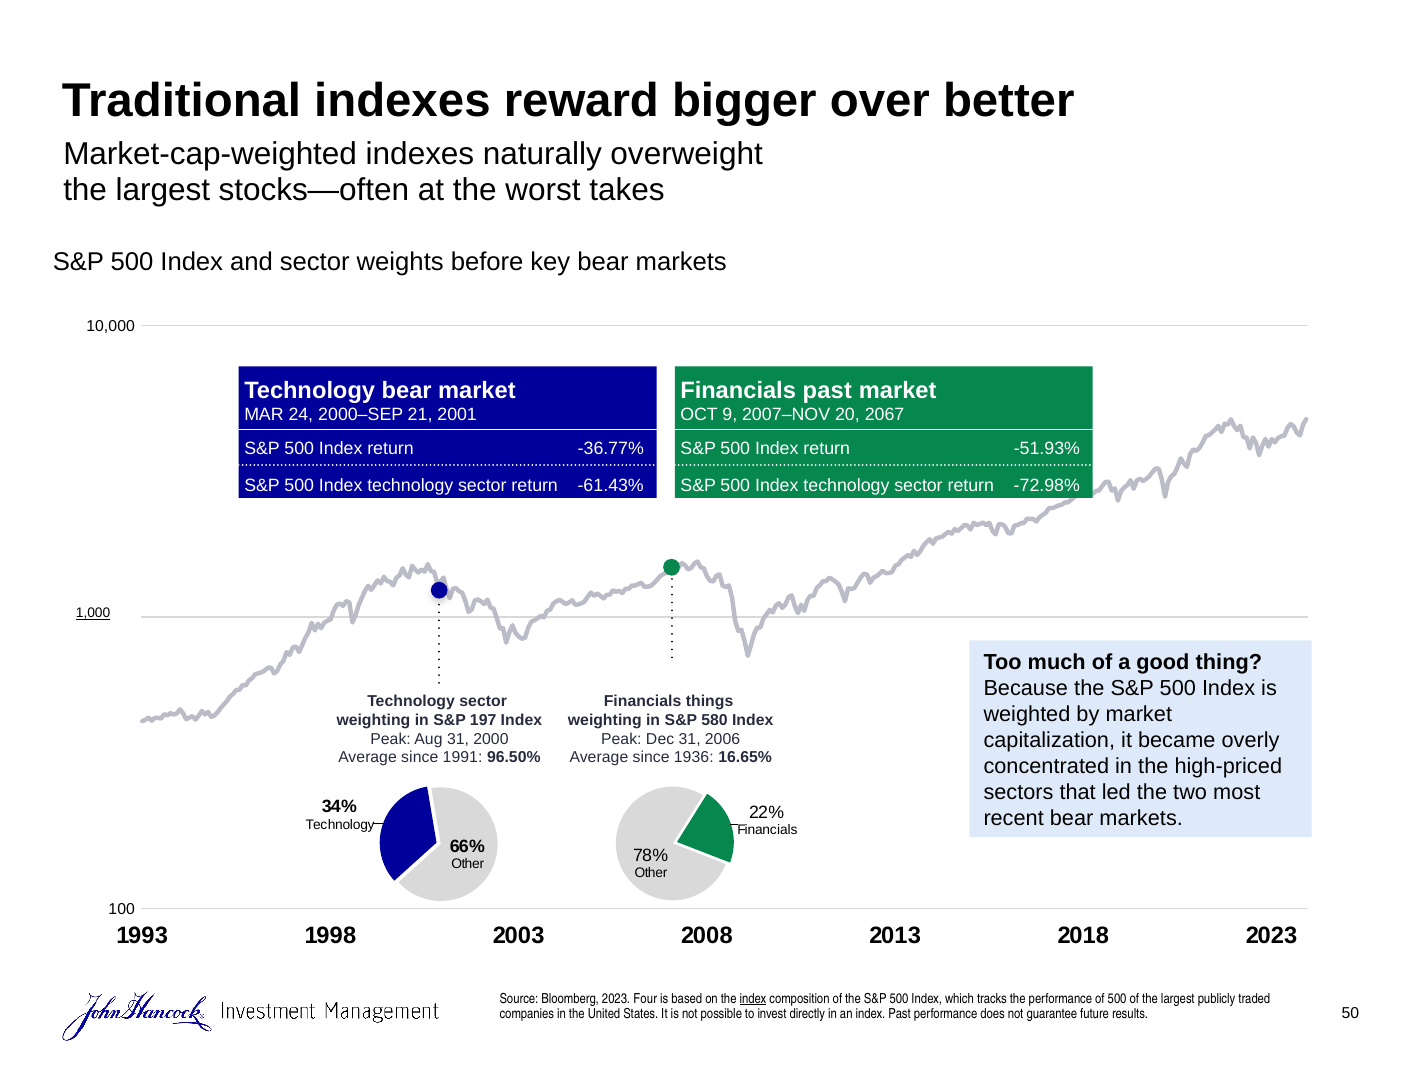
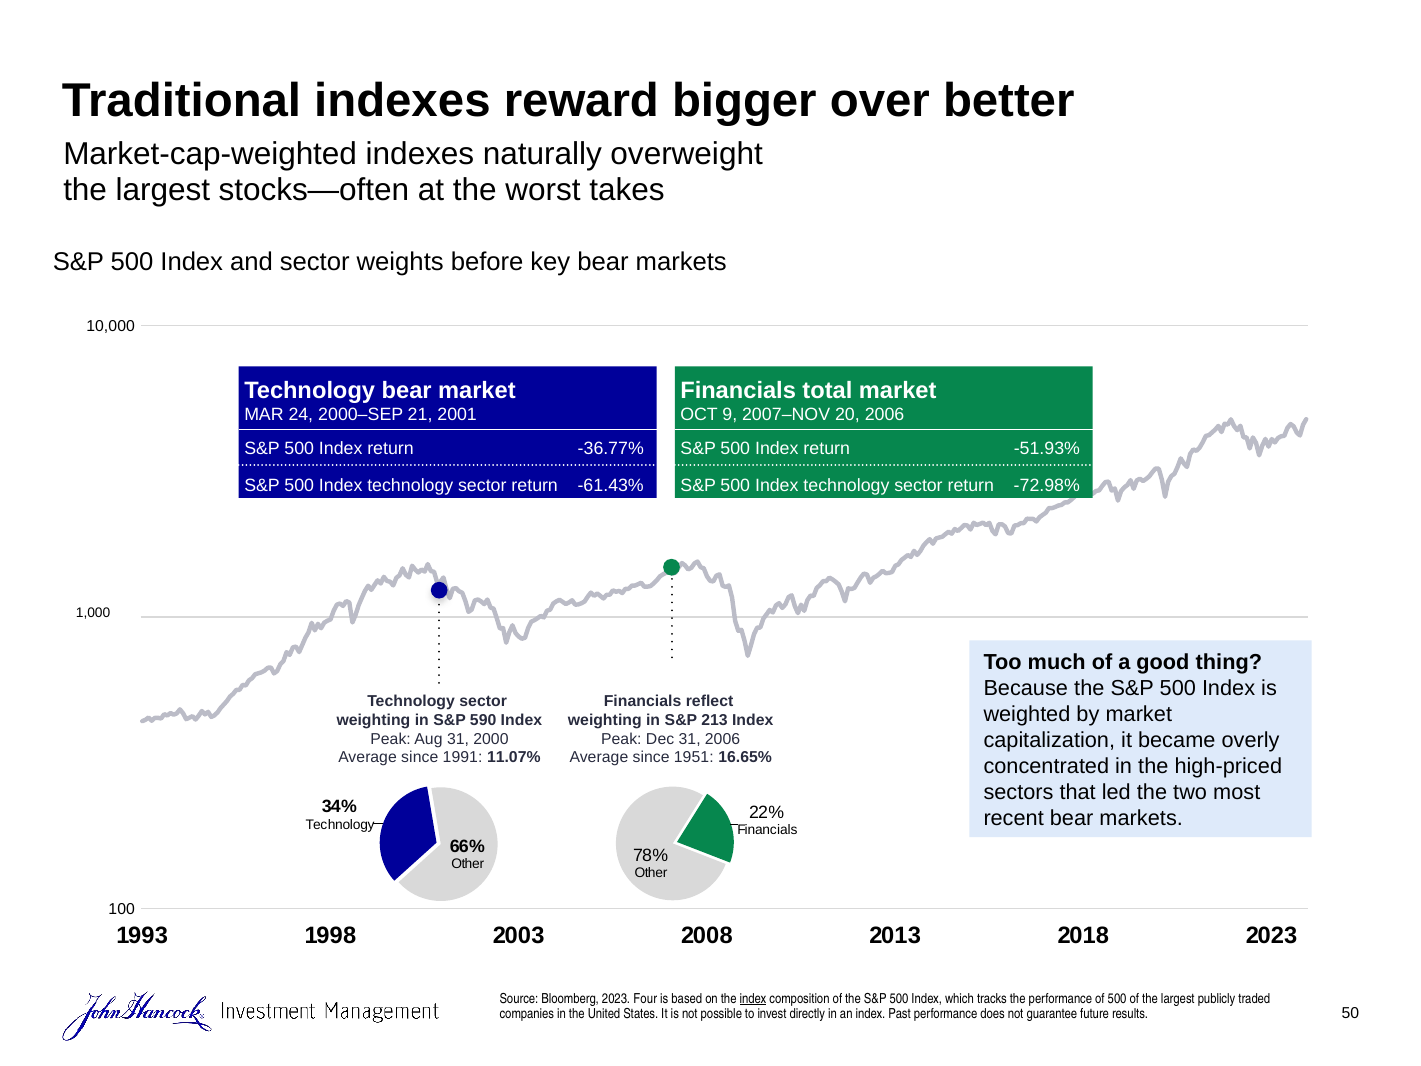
Financials past: past -> total
20 2067: 2067 -> 2006
1,000 underline: present -> none
things: things -> reflect
197: 197 -> 590
580: 580 -> 213
96.50%: 96.50% -> 11.07%
1936: 1936 -> 1951
